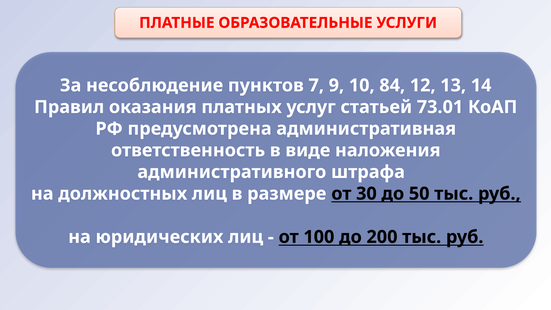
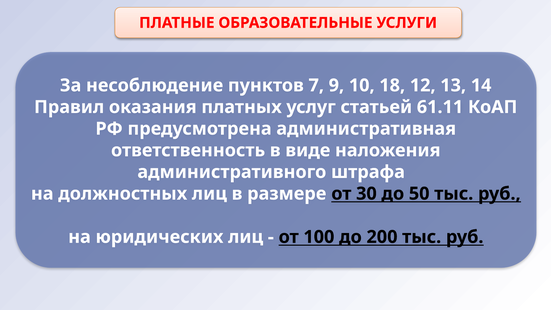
84: 84 -> 18
73.01: 73.01 -> 61.11
